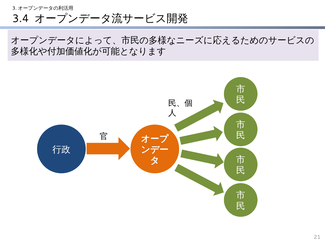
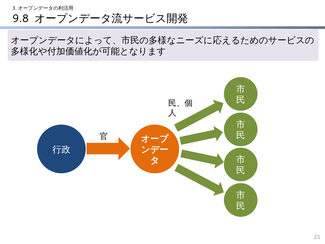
3.4: 3.4 -> 9.8
